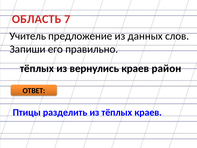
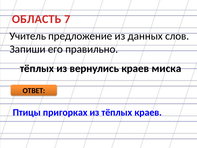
район: район -> миска
разделить: разделить -> пригорках
